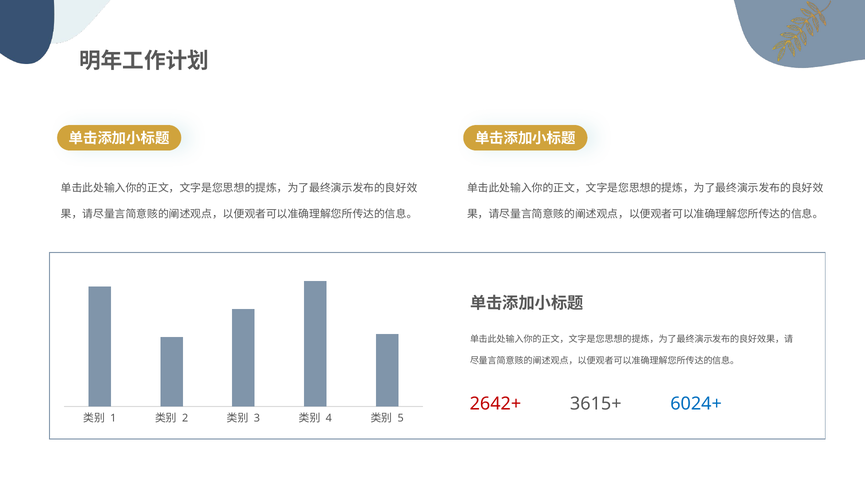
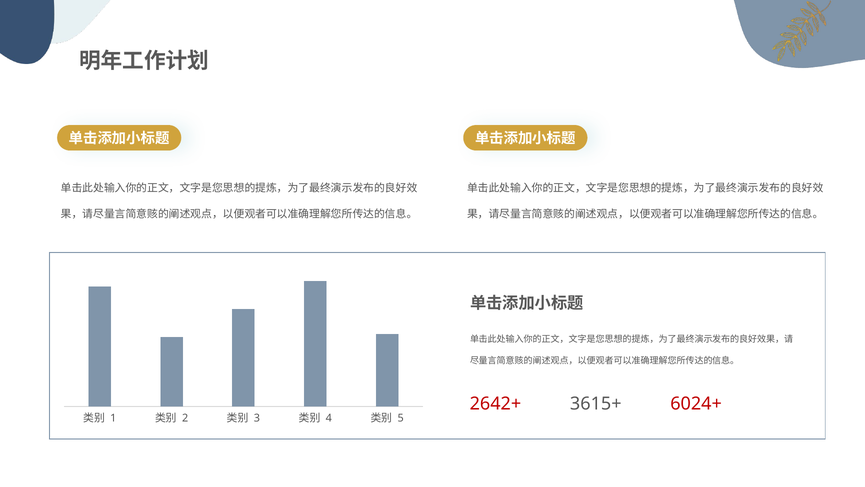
6024+ colour: blue -> red
